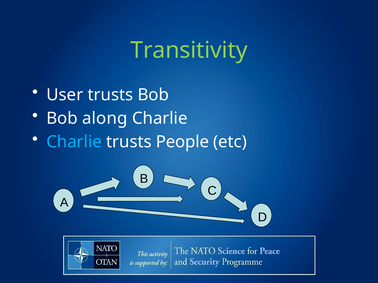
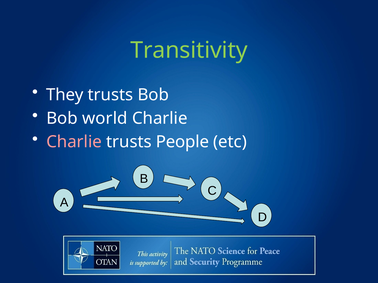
User: User -> They
along: along -> world
Charlie at (74, 142) colour: light blue -> pink
